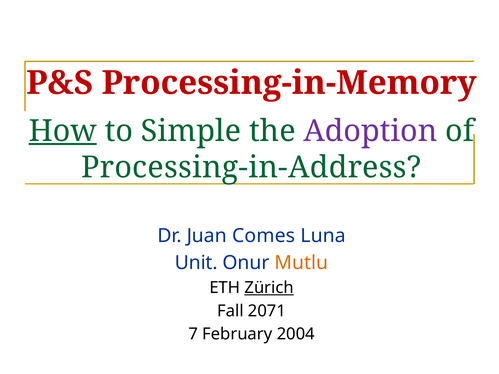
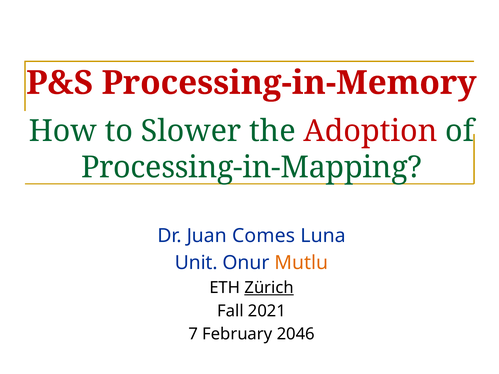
How underline: present -> none
Simple: Simple -> Slower
Adoption colour: purple -> red
Processing-in-Address: Processing-in-Address -> Processing-in-Mapping
2071: 2071 -> 2021
2004: 2004 -> 2046
